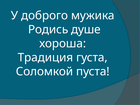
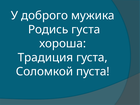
Родись душе: душе -> густа
